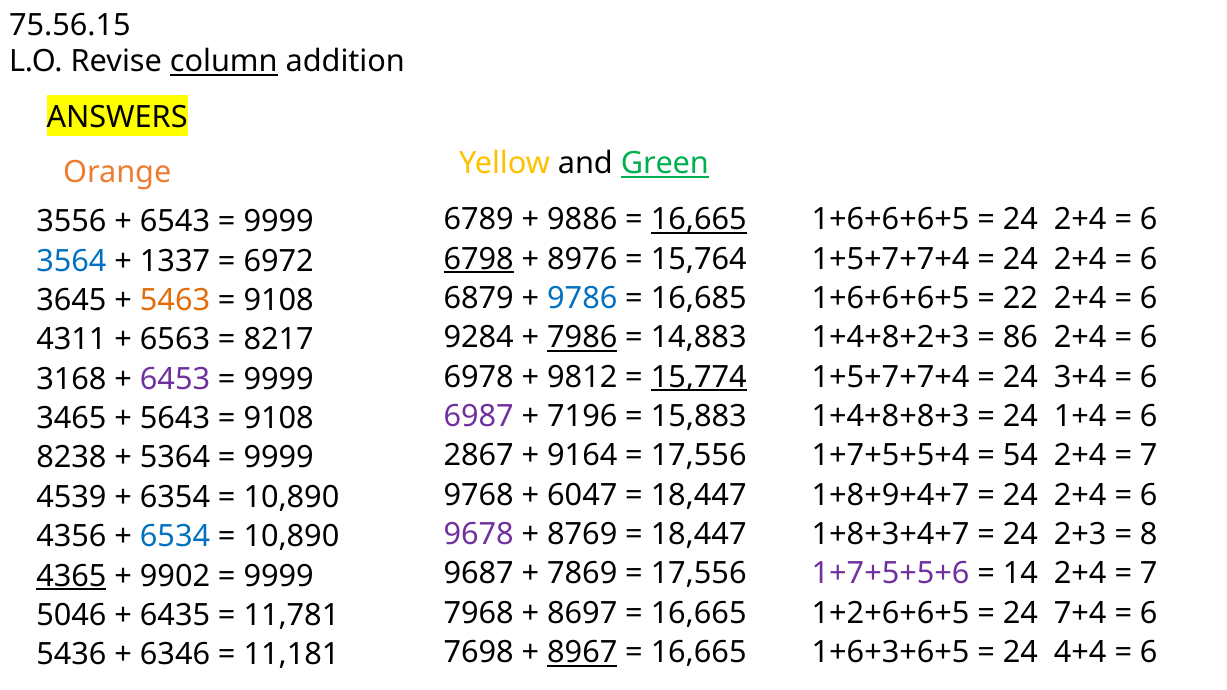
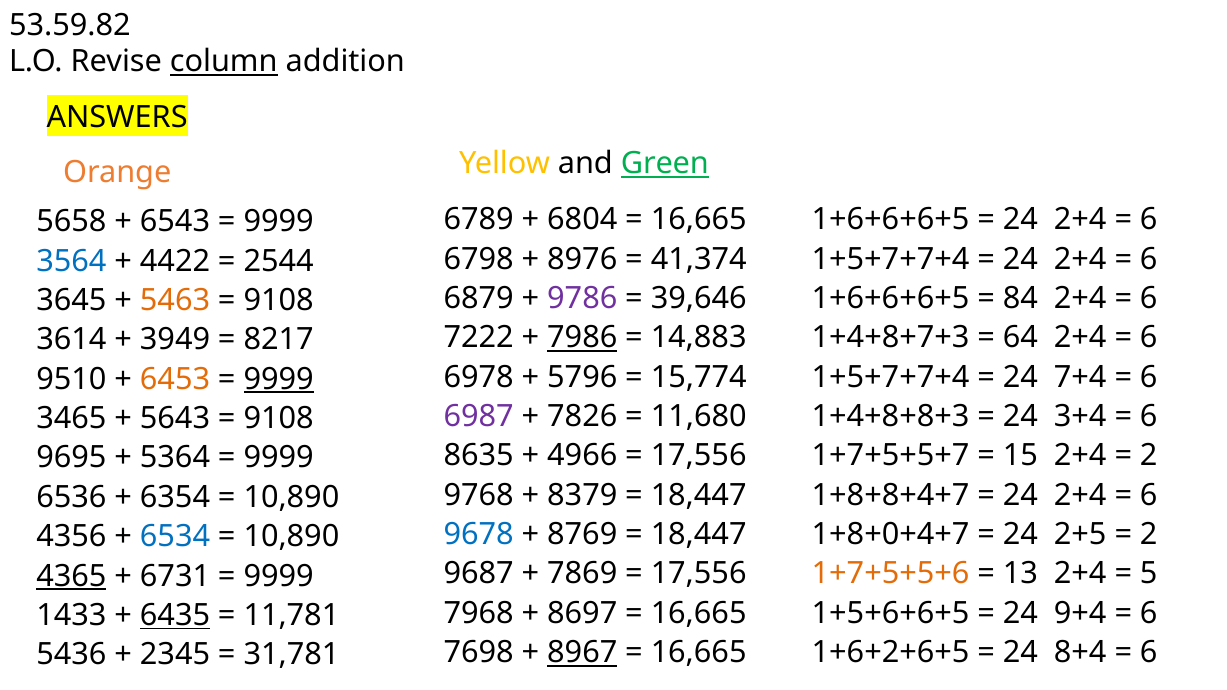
75.56.15: 75.56.15 -> 53.59.82
9886: 9886 -> 6804
16,665 at (699, 220) underline: present -> none
3556: 3556 -> 5658
6798 underline: present -> none
15,764: 15,764 -> 41,374
1337: 1337 -> 4422
6972: 6972 -> 2544
9786 colour: blue -> purple
16,685: 16,685 -> 39,646
22: 22 -> 84
9284: 9284 -> 7222
1+4+8+2+3: 1+4+8+2+3 -> 1+4+8+7+3
86: 86 -> 64
4311: 4311 -> 3614
6563: 6563 -> 3949
9812: 9812 -> 5796
15,774 underline: present -> none
3+4: 3+4 -> 7+4
3168: 3168 -> 9510
6453 colour: purple -> orange
9999 at (279, 379) underline: none -> present
7196: 7196 -> 7826
15,883: 15,883 -> 11,680
1+4: 1+4 -> 3+4
2867: 2867 -> 8635
9164: 9164 -> 4966
1+7+5+5+4: 1+7+5+5+4 -> 1+7+5+5+7
54: 54 -> 15
7 at (1149, 456): 7 -> 2
8238: 8238 -> 9695
6047: 6047 -> 8379
1+8+9+4+7: 1+8+9+4+7 -> 1+8+8+4+7
4539: 4539 -> 6536
9678 colour: purple -> blue
1+8+3+4+7: 1+8+3+4+7 -> 1+8+0+4+7
2+3: 2+3 -> 2+5
8 at (1149, 535): 8 -> 2
1+7+5+5+6 colour: purple -> orange
14: 14 -> 13
7 at (1149, 574): 7 -> 5
9902: 9902 -> 6731
1+2+6+6+5: 1+2+6+6+5 -> 1+5+6+6+5
7+4: 7+4 -> 9+4
5046: 5046 -> 1433
6435 underline: none -> present
1+6+3+6+5: 1+6+3+6+5 -> 1+6+2+6+5
4+4: 4+4 -> 8+4
6346: 6346 -> 2345
11,181: 11,181 -> 31,781
